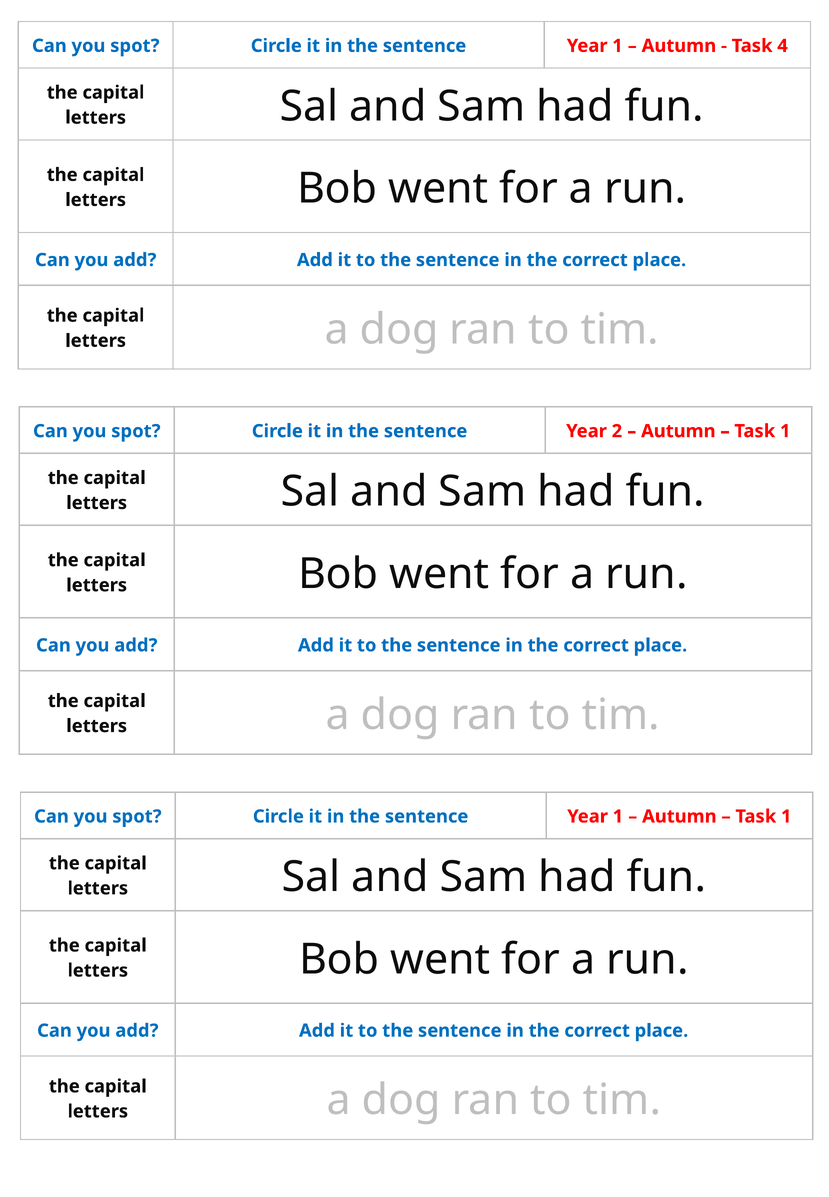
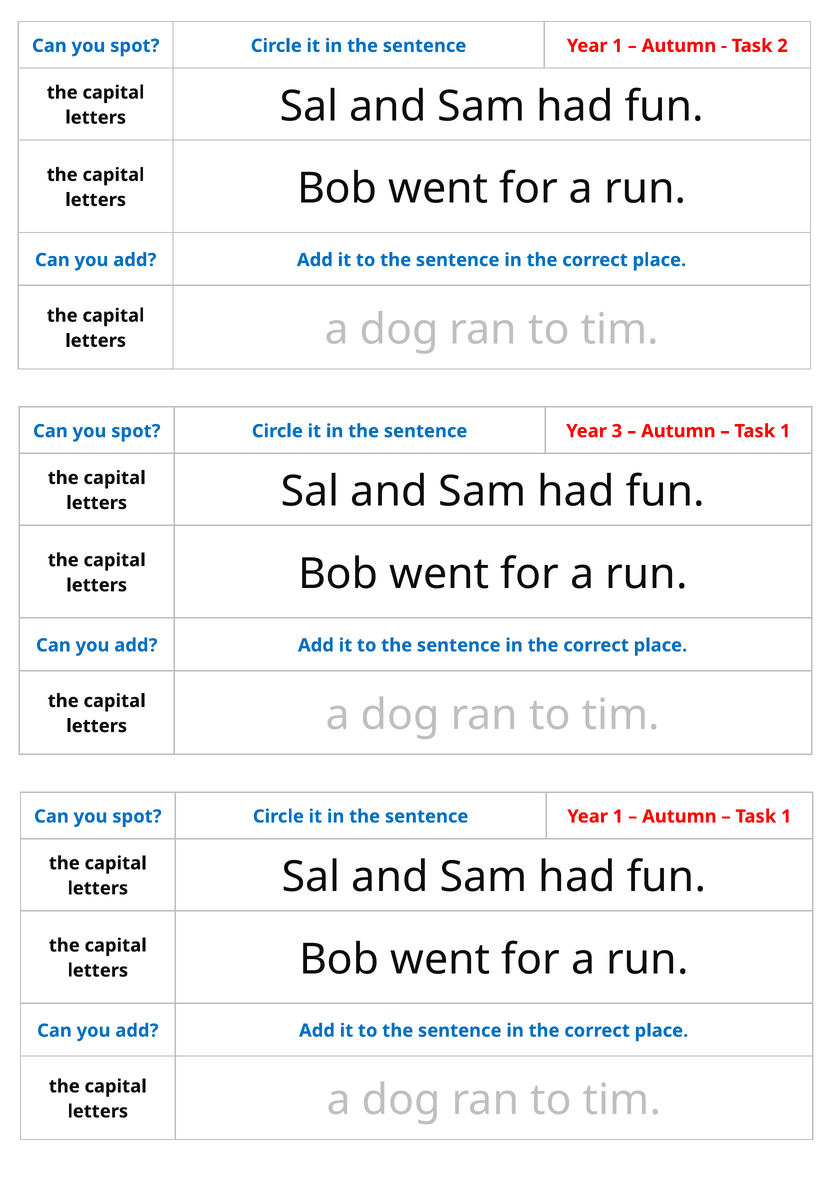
4: 4 -> 2
2: 2 -> 3
